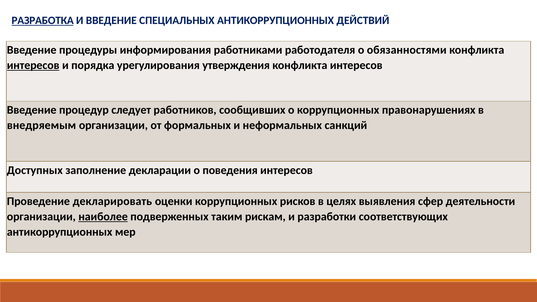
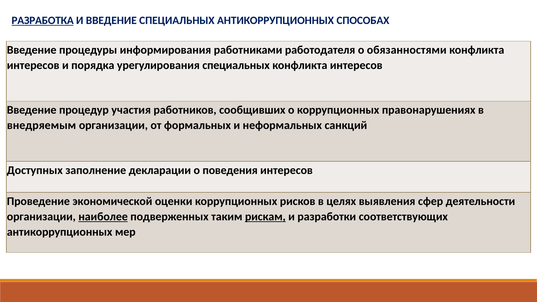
ДЕЙСТВИЙ: ДЕЙСТВИЙ -> СПОСОБАХ
интересов at (33, 65) underline: present -> none
урегулирования утверждения: утверждения -> специальных
следует: следует -> участия
декларировать: декларировать -> экономической
рискам underline: none -> present
